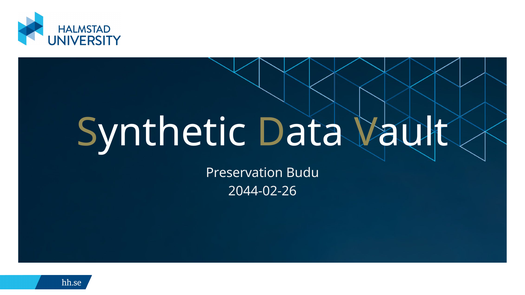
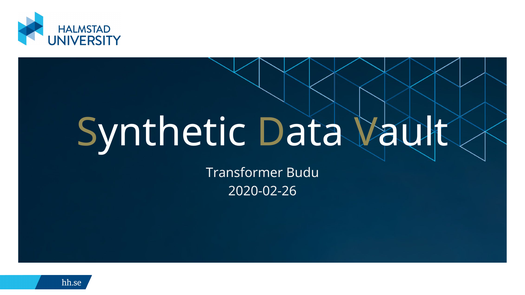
Preservation: Preservation -> Transformer
2044-02-26: 2044-02-26 -> 2020-02-26
